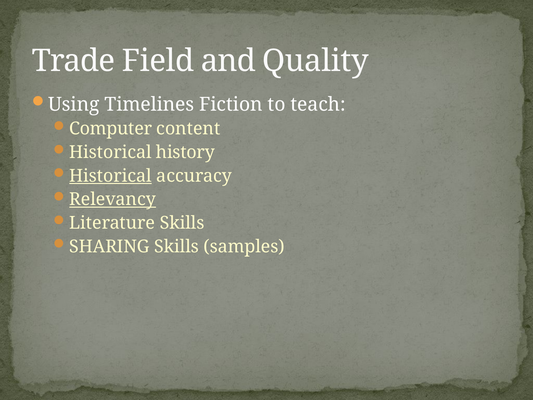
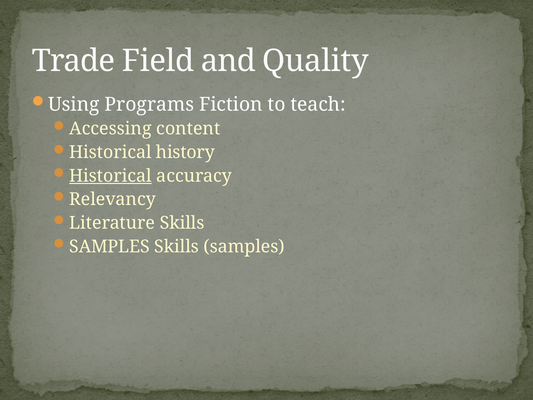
Timelines: Timelines -> Programs
Computer: Computer -> Accessing
Relevancy underline: present -> none
SHARING at (109, 246): SHARING -> SAMPLES
